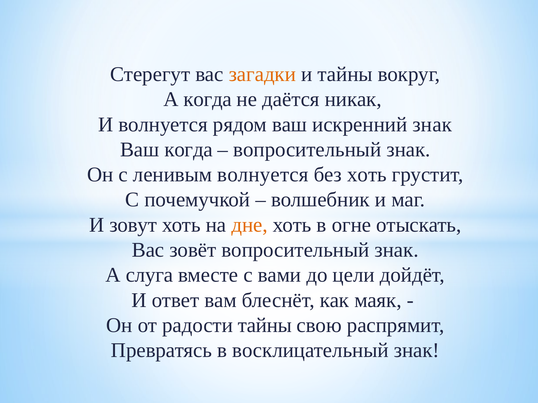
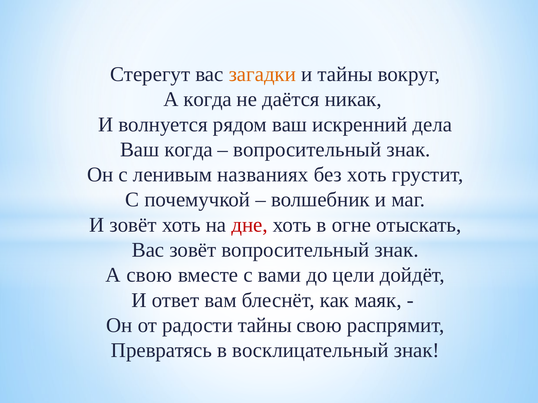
искренний знак: знак -> дела
ленивым волнуется: волнуется -> названиях
И зовут: зовут -> зовёт
дне colour: orange -> red
А слуга: слуга -> свою
